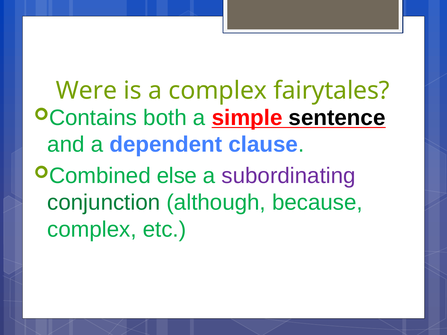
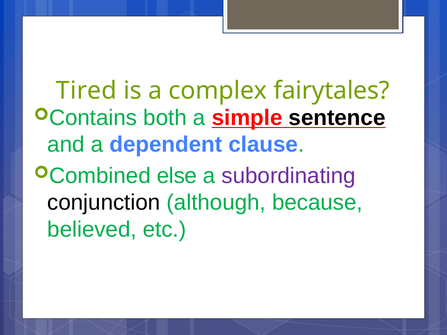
Were: Were -> Tired
conjunction colour: green -> black
complex at (92, 230): complex -> believed
